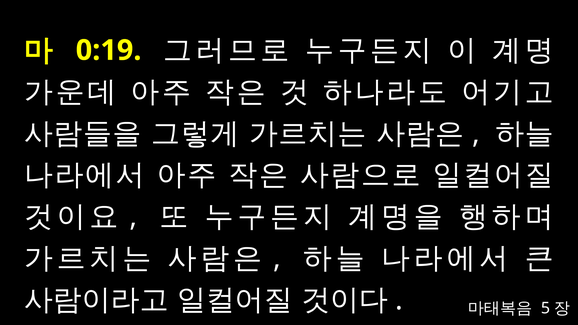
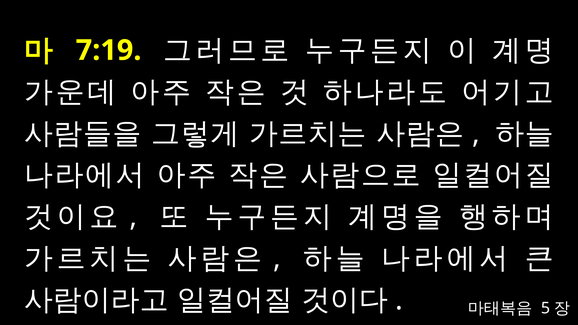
0:19: 0:19 -> 7:19
